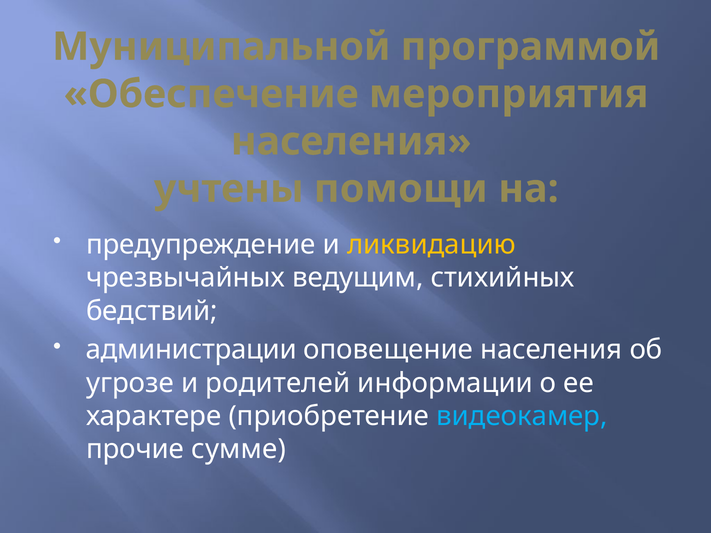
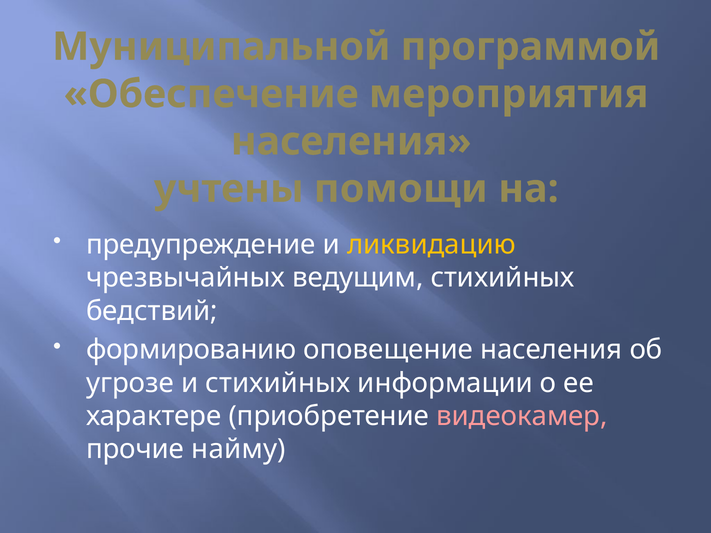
администрации: администрации -> формированию
и родителей: родителей -> стихийных
видеокамер colour: light blue -> pink
сумме: сумме -> найму
